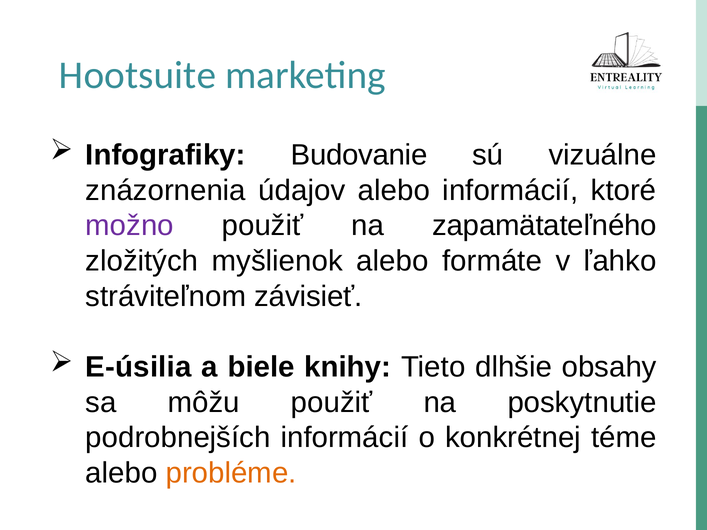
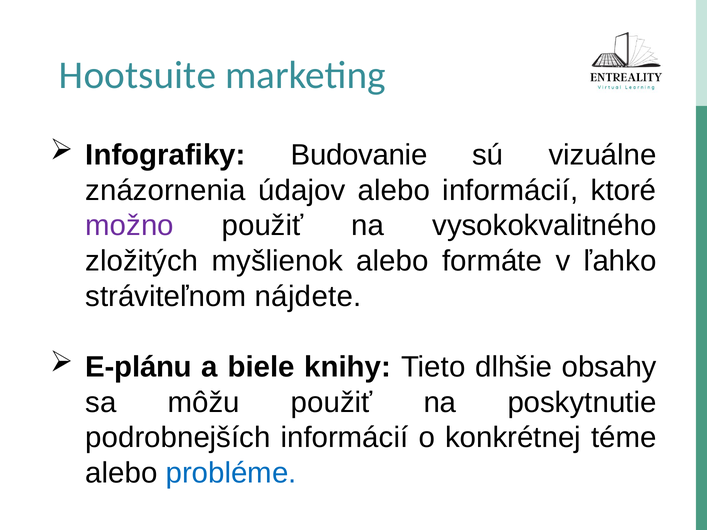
zapamätateľného: zapamätateľného -> vysokokvalitného
závisieť: závisieť -> nájdete
E-úsilia: E-úsilia -> E-plánu
probléme colour: orange -> blue
